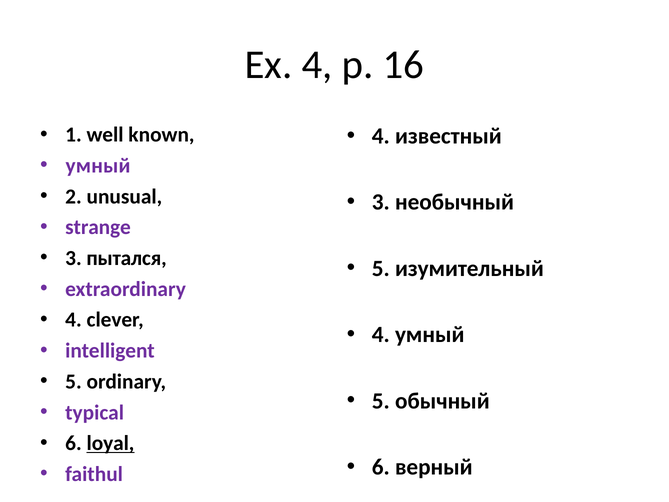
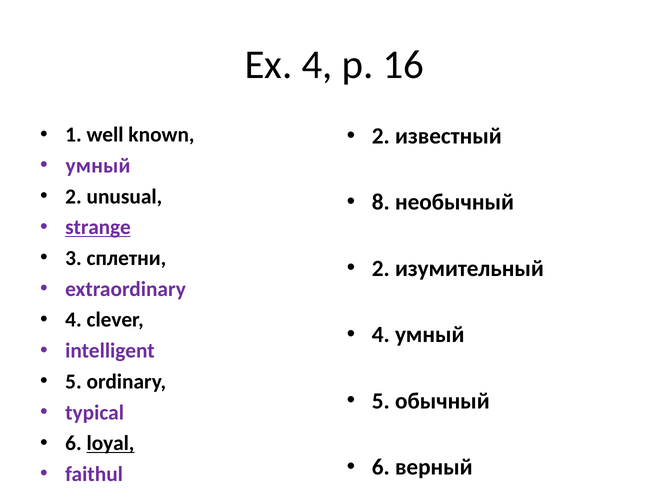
4 at (381, 136): 4 -> 2
3 at (381, 202): 3 -> 8
strange underline: none -> present
пытался: пытался -> сплетни
5 at (381, 268): 5 -> 2
